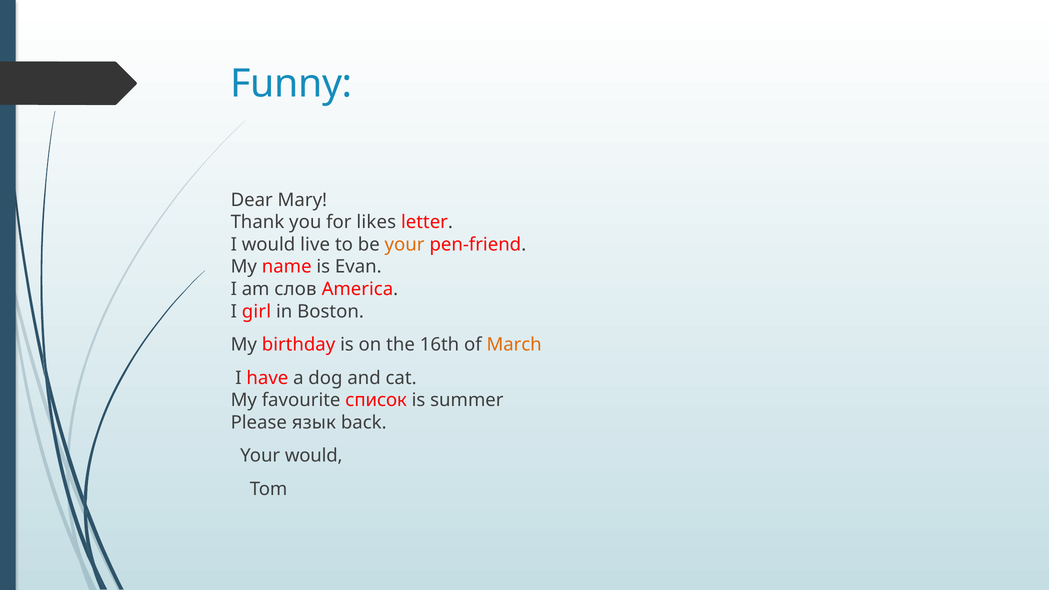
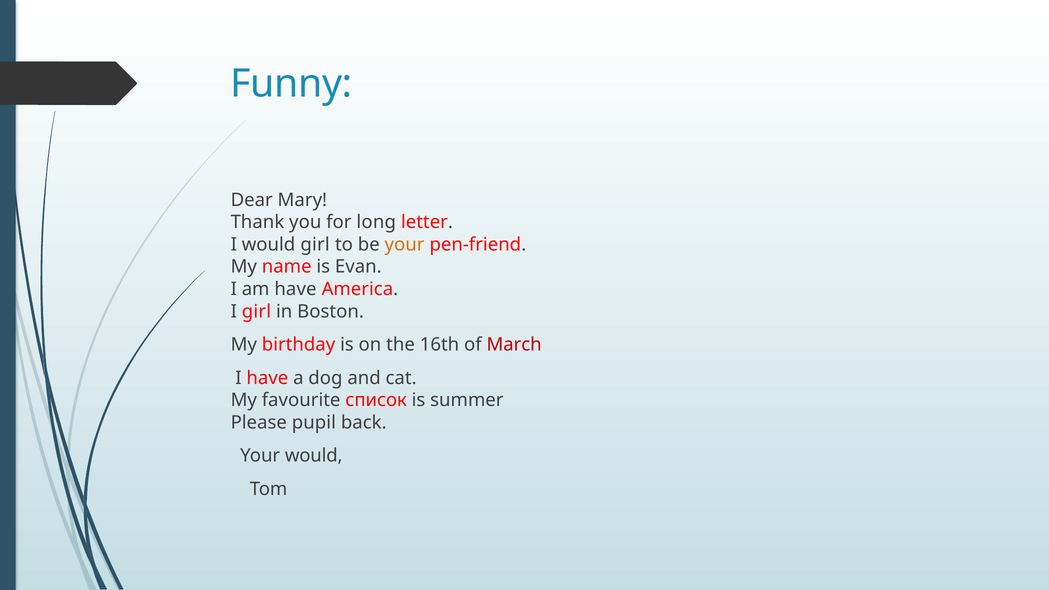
likes: likes -> long
would live: live -> girl
am слов: слов -> have
March colour: orange -> red
язык: язык -> pupil
